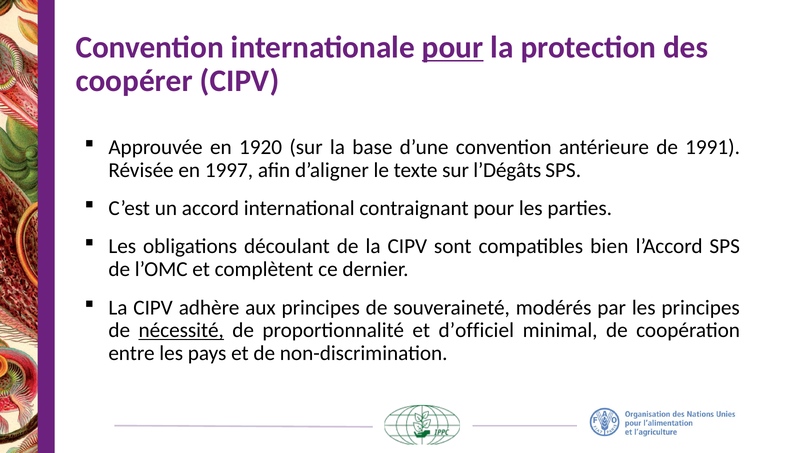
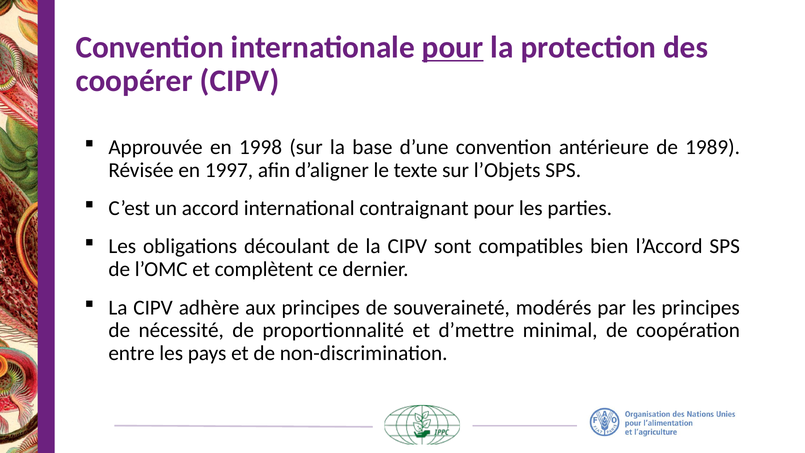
1920: 1920 -> 1998
1991: 1991 -> 1989
l’Dégâts: l’Dégâts -> l’Objets
nécessité underline: present -> none
d’officiel: d’officiel -> d’mettre
